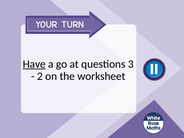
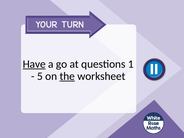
3: 3 -> 1
2: 2 -> 5
the underline: none -> present
